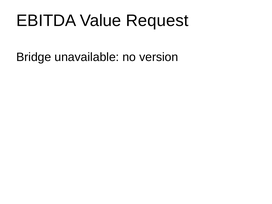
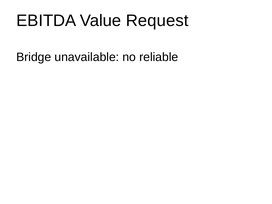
version: version -> reliable
